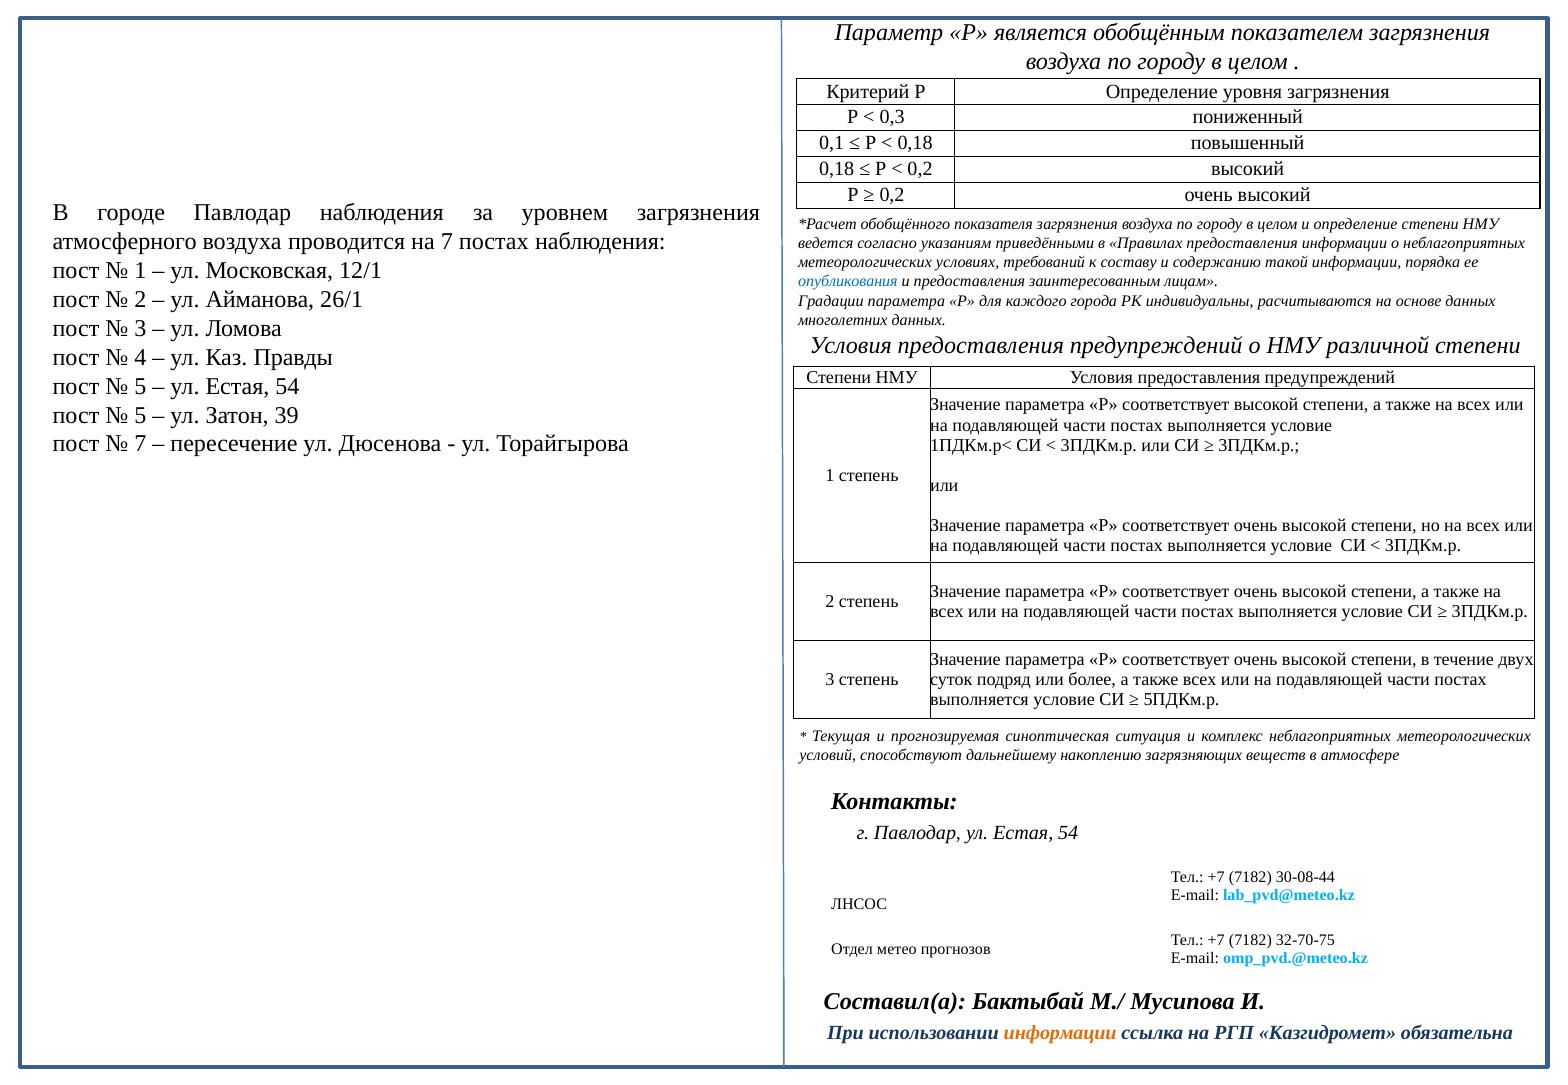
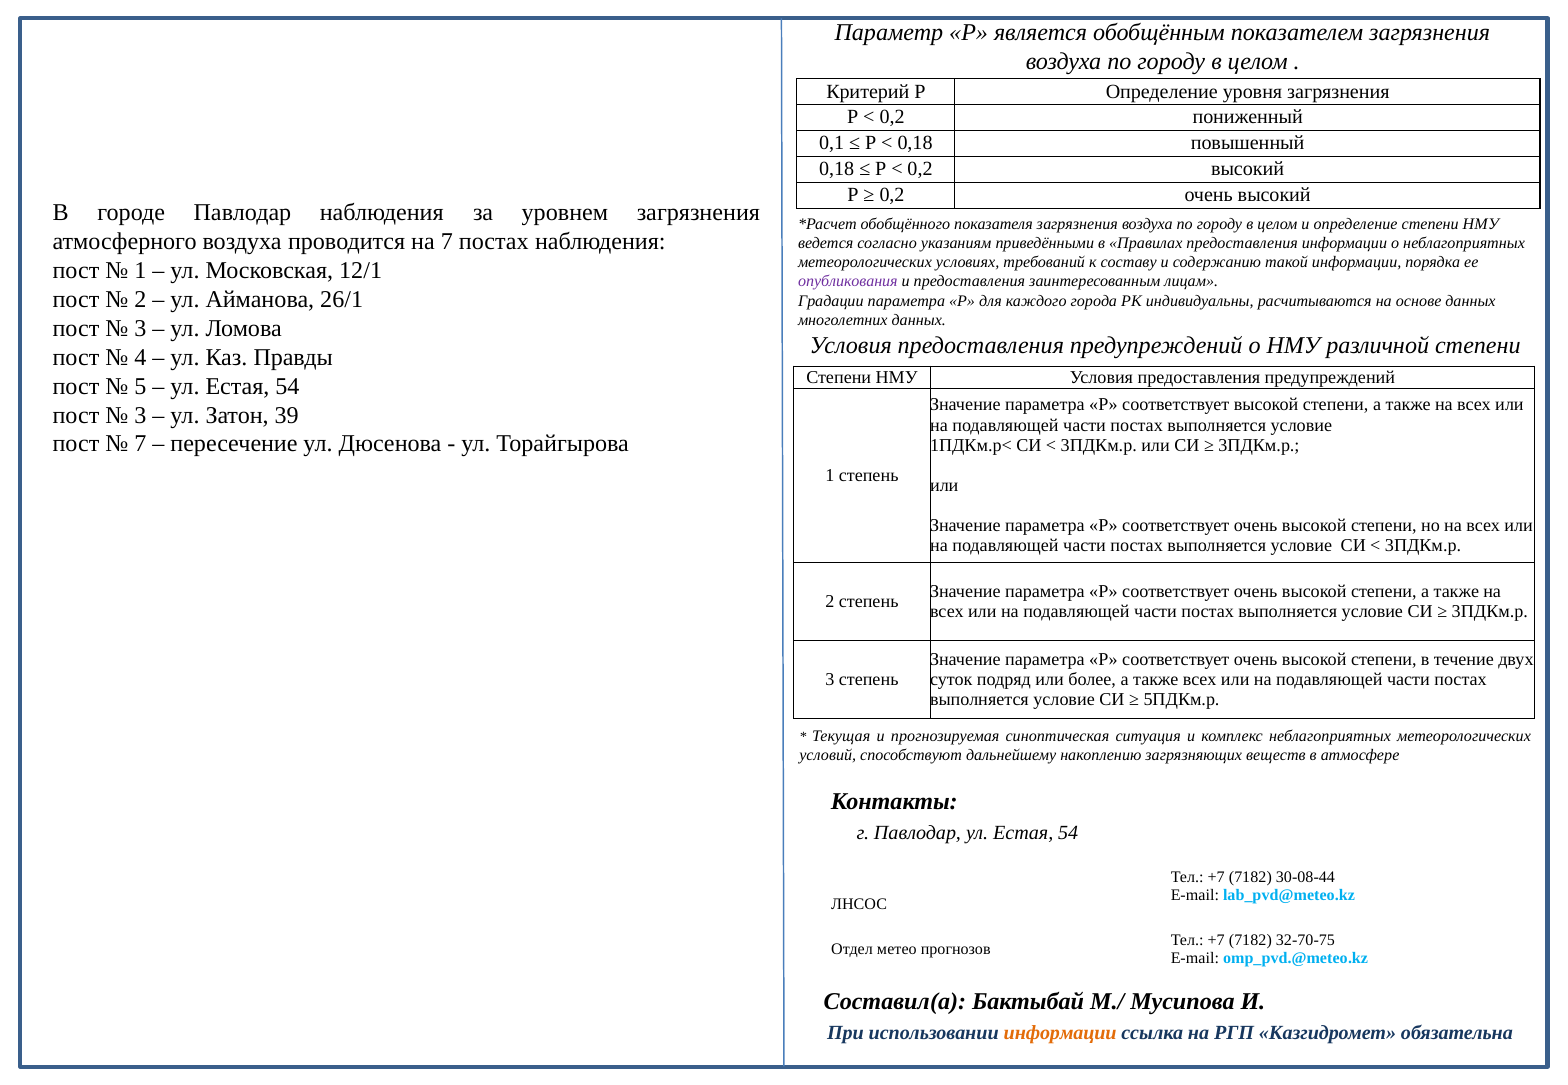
0,3 at (892, 117): 0,3 -> 0,2
опубликования colour: blue -> purple
5 at (140, 415): 5 -> 3
